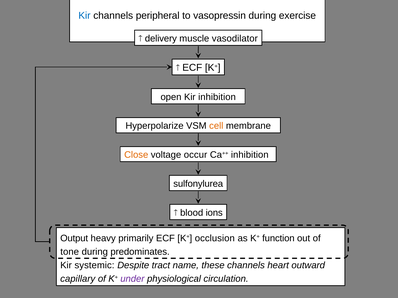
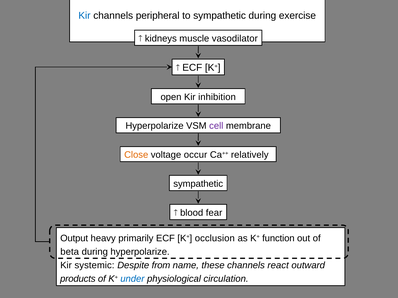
to vasopressin: vasopressin -> sympathetic
delivery: delivery -> kidneys
cell colour: orange -> purple
Ca++ inhibition: inhibition -> relatively
sulfonylurea at (198, 184): sulfonylurea -> sympathetic
ions: ions -> fear
tone: tone -> beta
during predominates: predominates -> hyperpolarize
tract: tract -> from
heart: heart -> react
capillary: capillary -> products
under colour: purple -> blue
